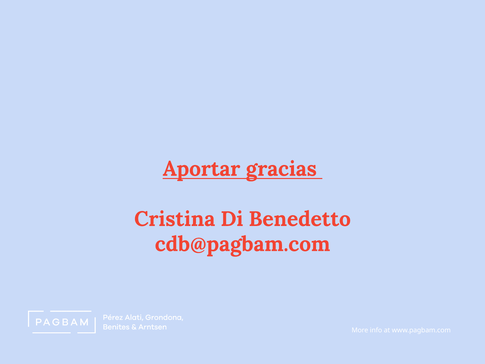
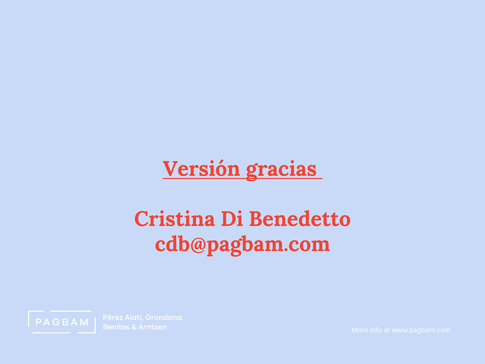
Aportar: Aportar -> Versión
